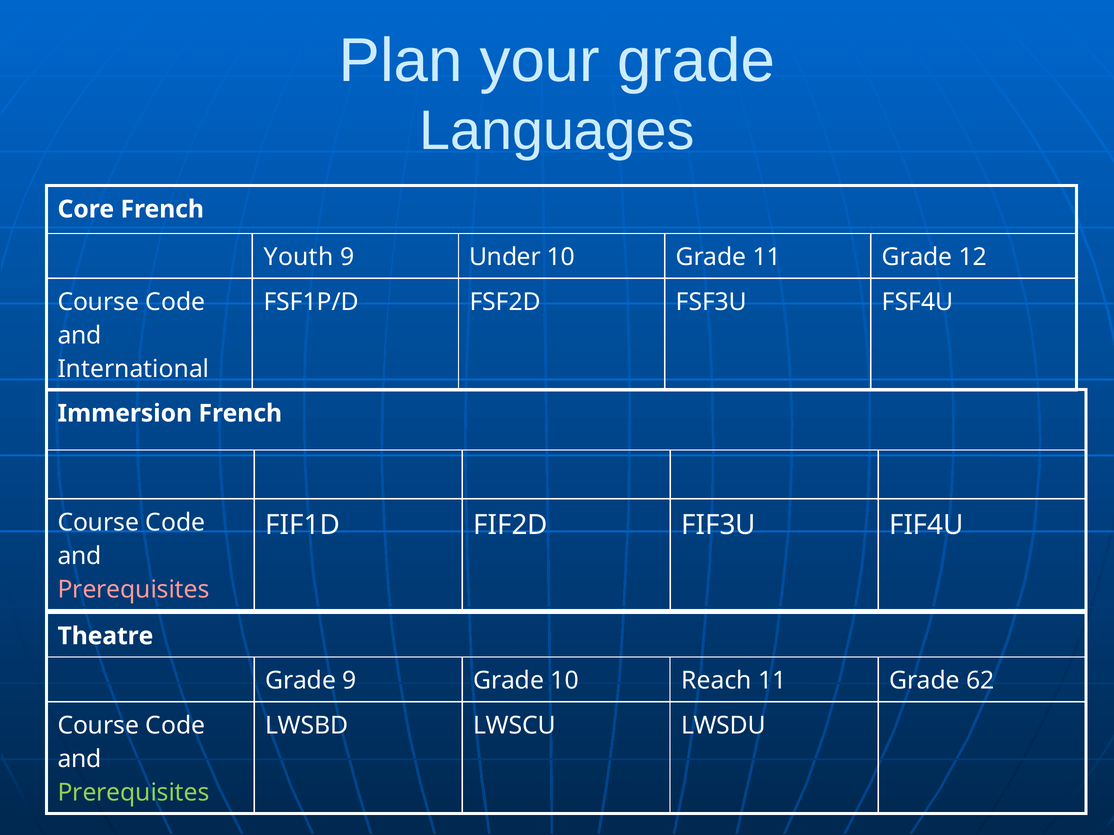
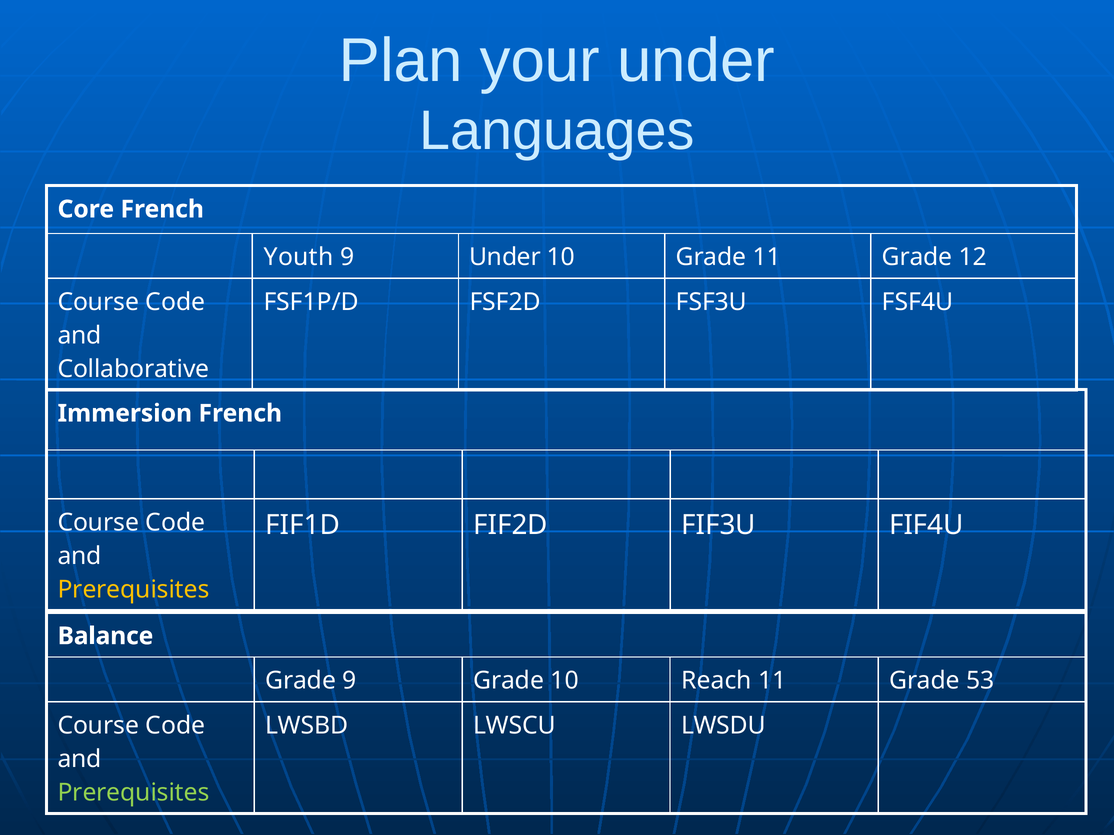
your grade: grade -> under
International: International -> Collaborative
Prerequisites at (133, 590) colour: pink -> yellow
Theatre: Theatre -> Balance
62: 62 -> 53
